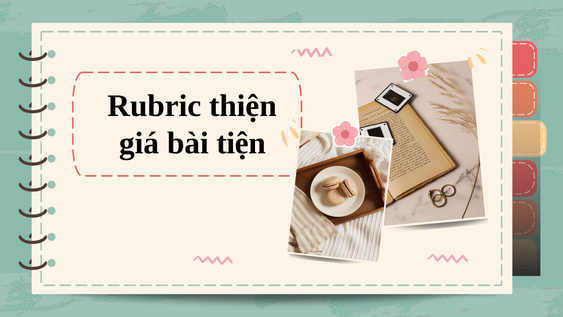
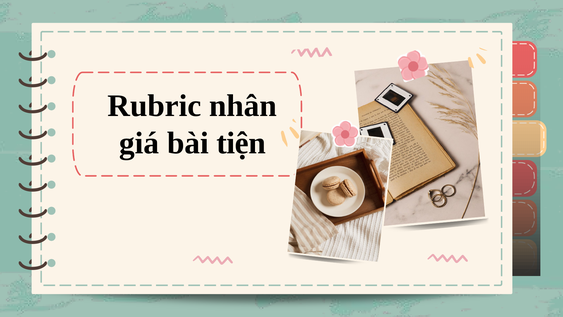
thiện: thiện -> nhân
